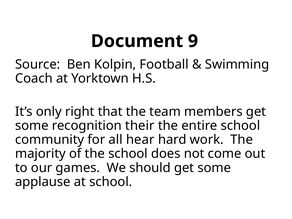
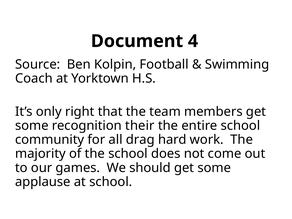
9: 9 -> 4
hear: hear -> drag
